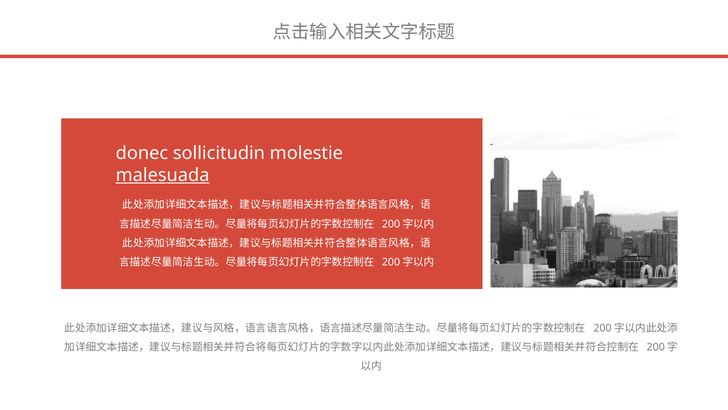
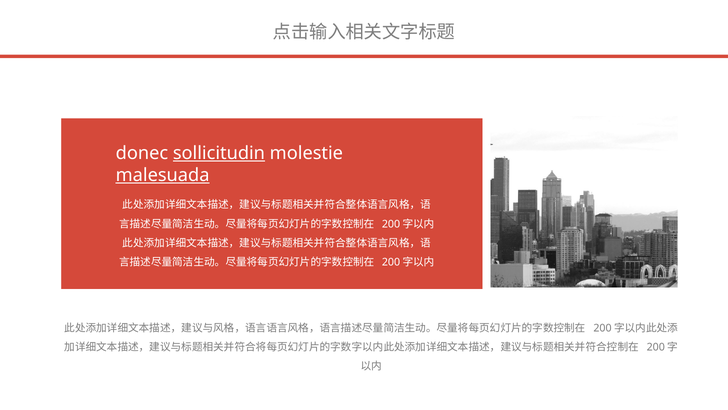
sollicitudin underline: none -> present
